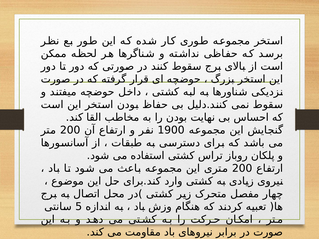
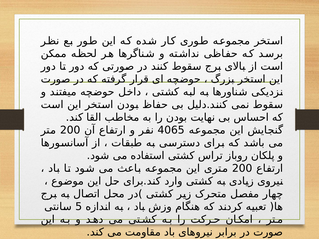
1900: 1900 -> 4065
